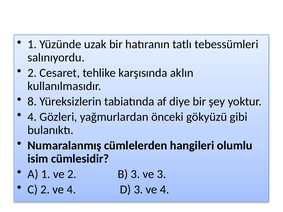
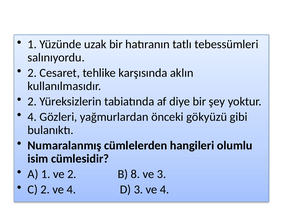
8 at (32, 102): 8 -> 2
B 3: 3 -> 8
